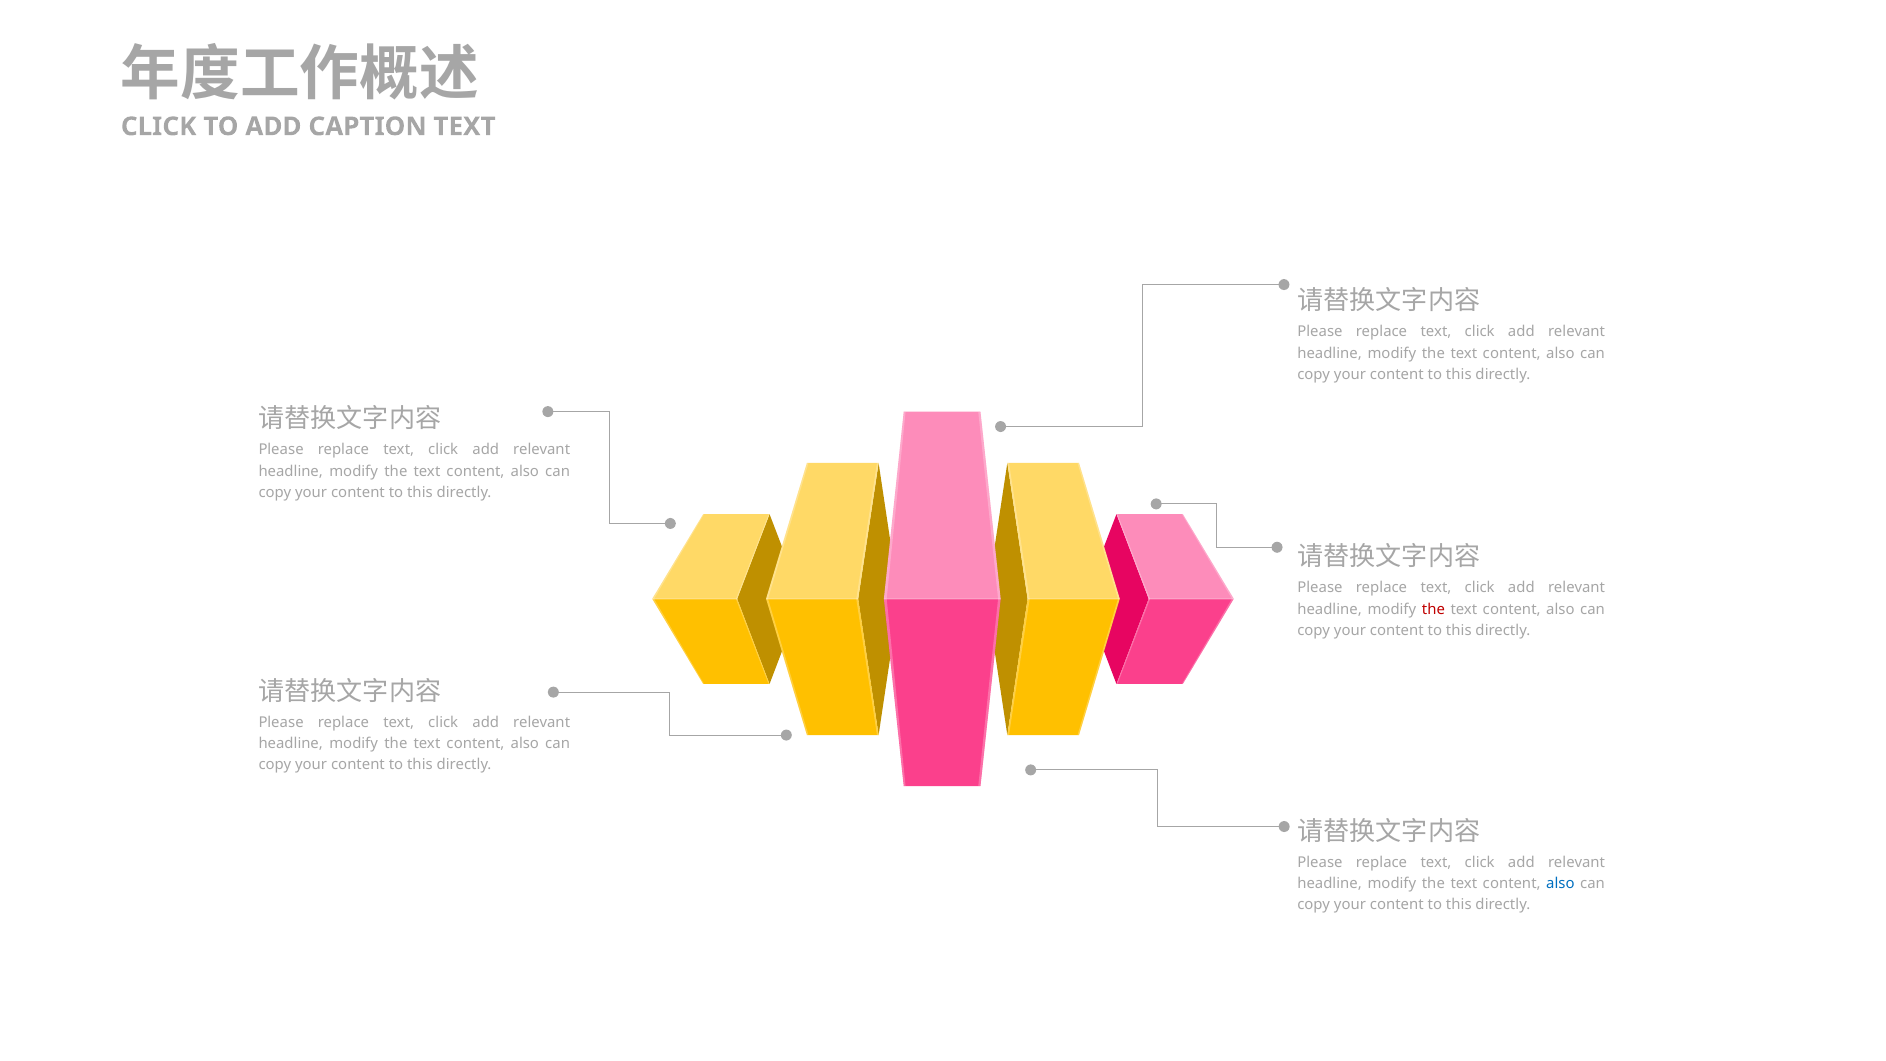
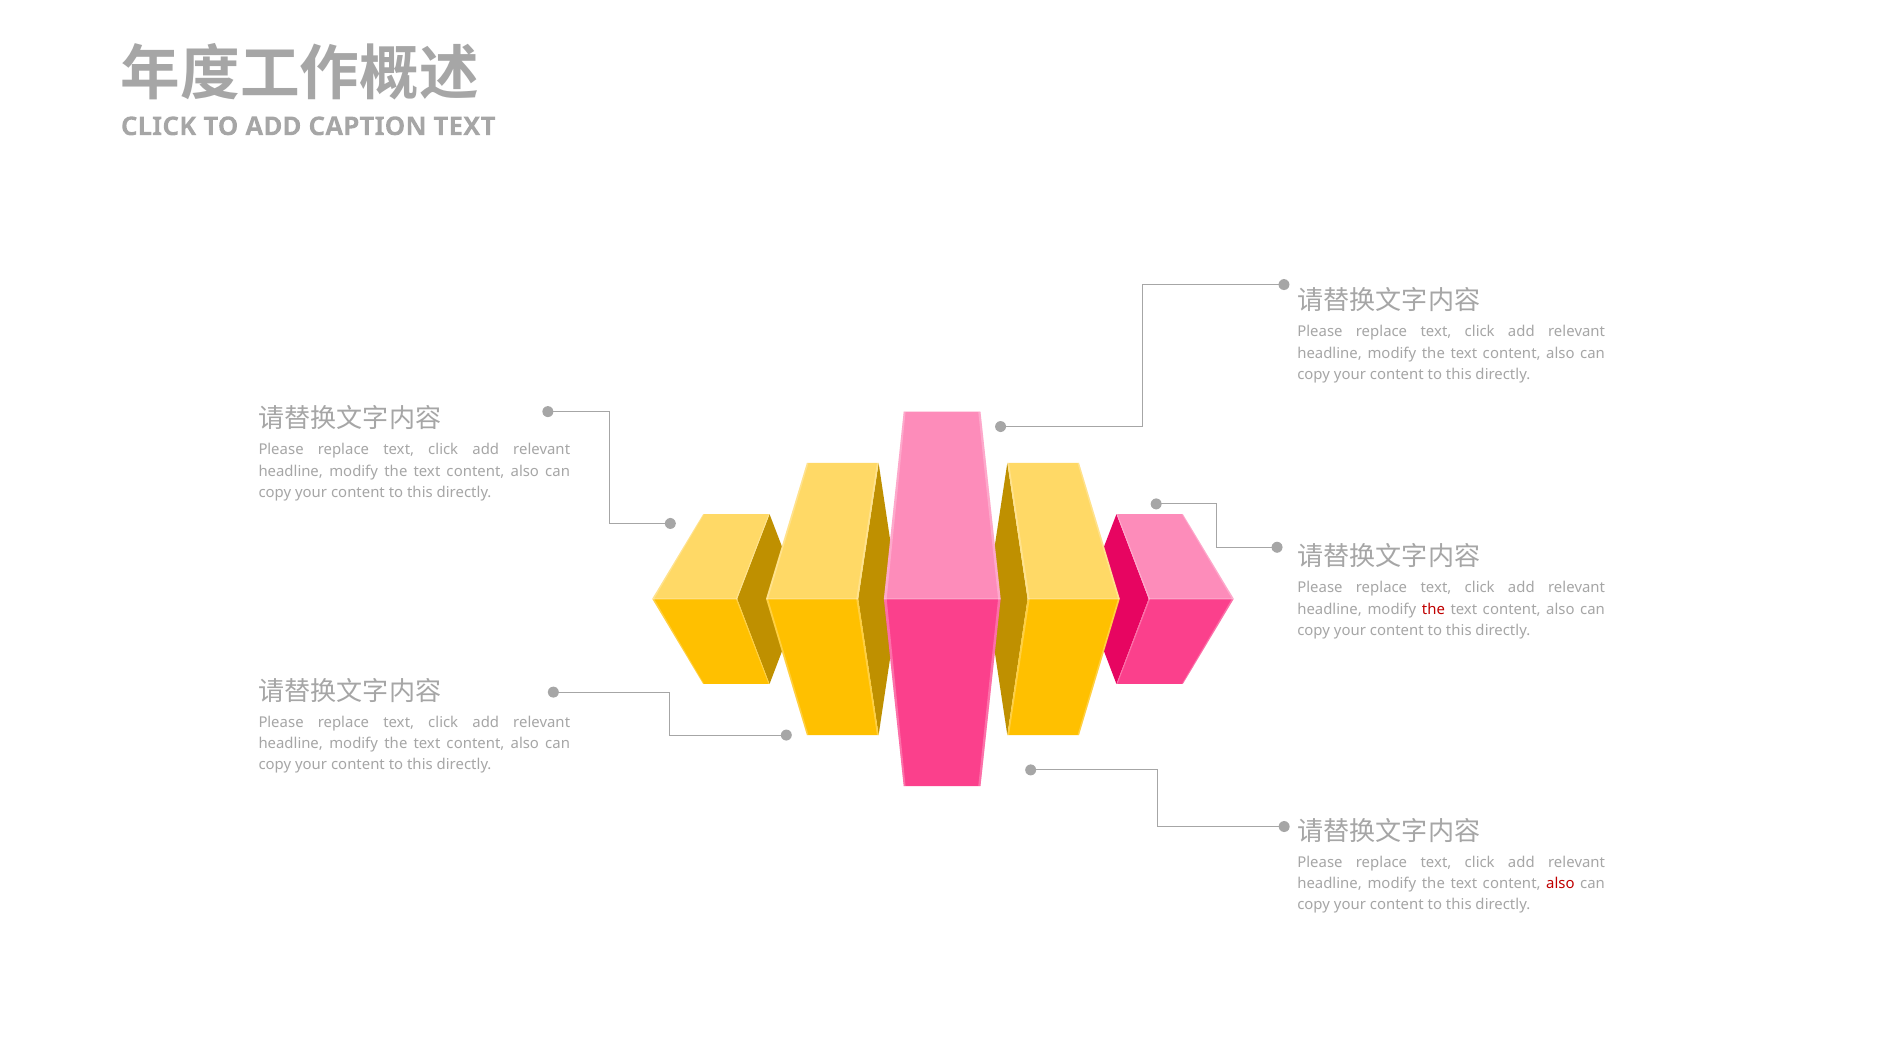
also at (1560, 883) colour: blue -> red
